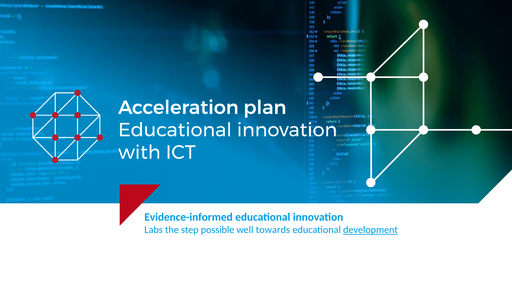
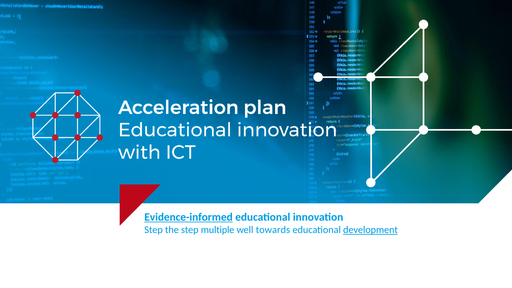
Evidence-informed underline: none -> present
Labs at (154, 230): Labs -> Step
possible: possible -> multiple
